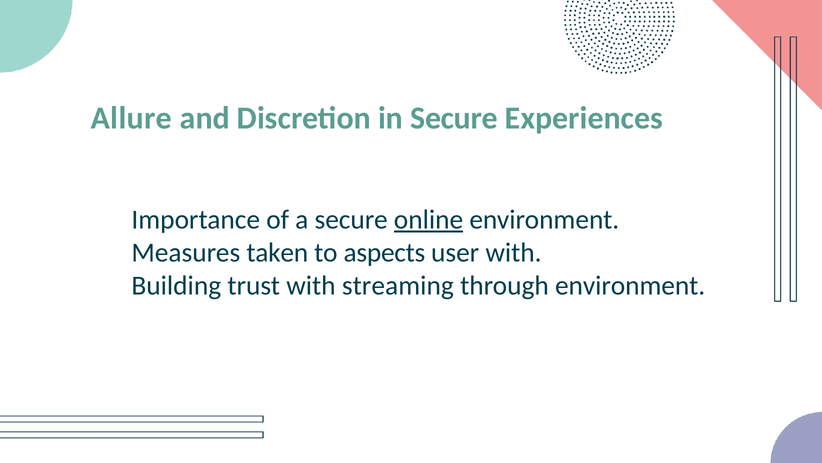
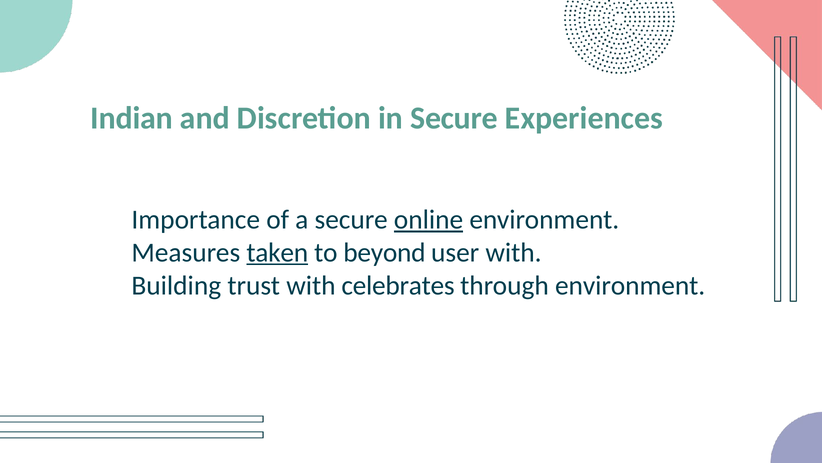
Allure: Allure -> Indian
taken underline: none -> present
aspects: aspects -> beyond
streaming: streaming -> celebrates
